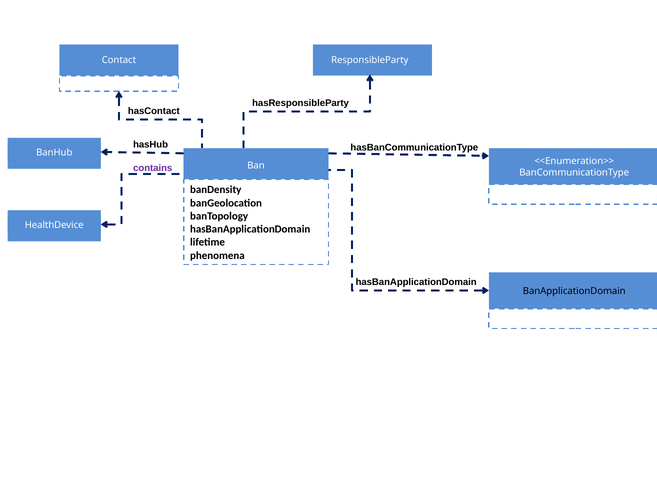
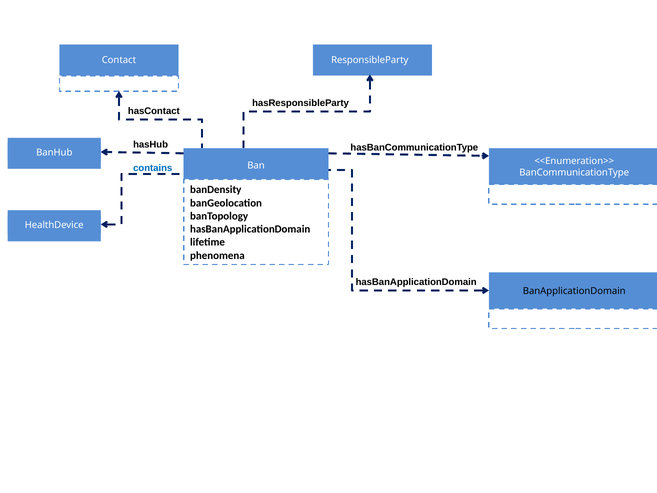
contains colour: purple -> blue
